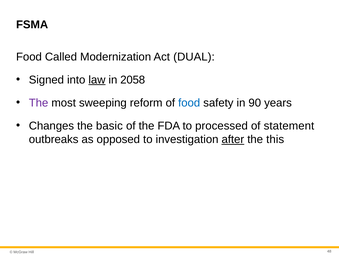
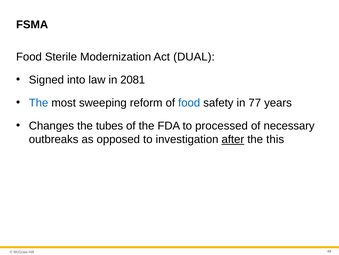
Called: Called -> Sterile
law underline: present -> none
2058: 2058 -> 2081
The at (39, 103) colour: purple -> blue
90: 90 -> 77
basic: basic -> tubes
statement: statement -> necessary
